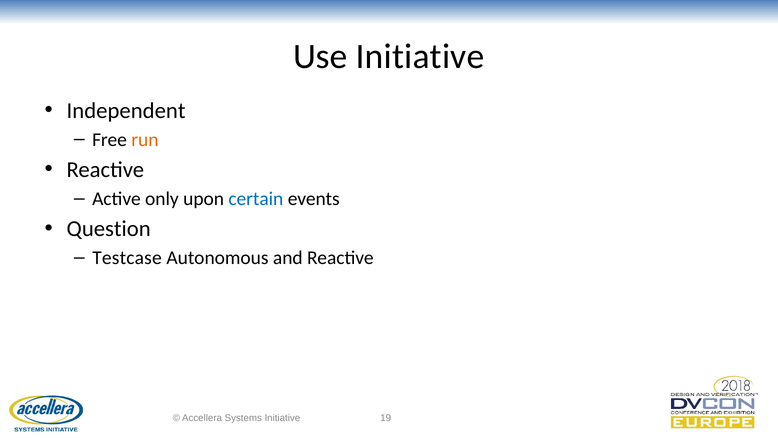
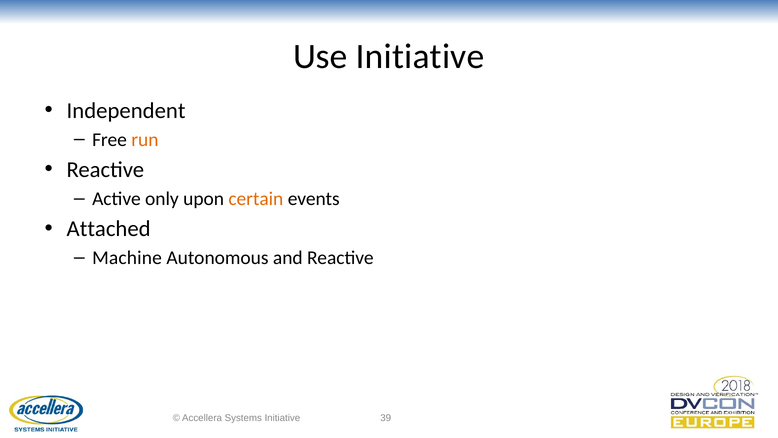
certain colour: blue -> orange
Question: Question -> Attached
Testcase: Testcase -> Machine
19: 19 -> 39
